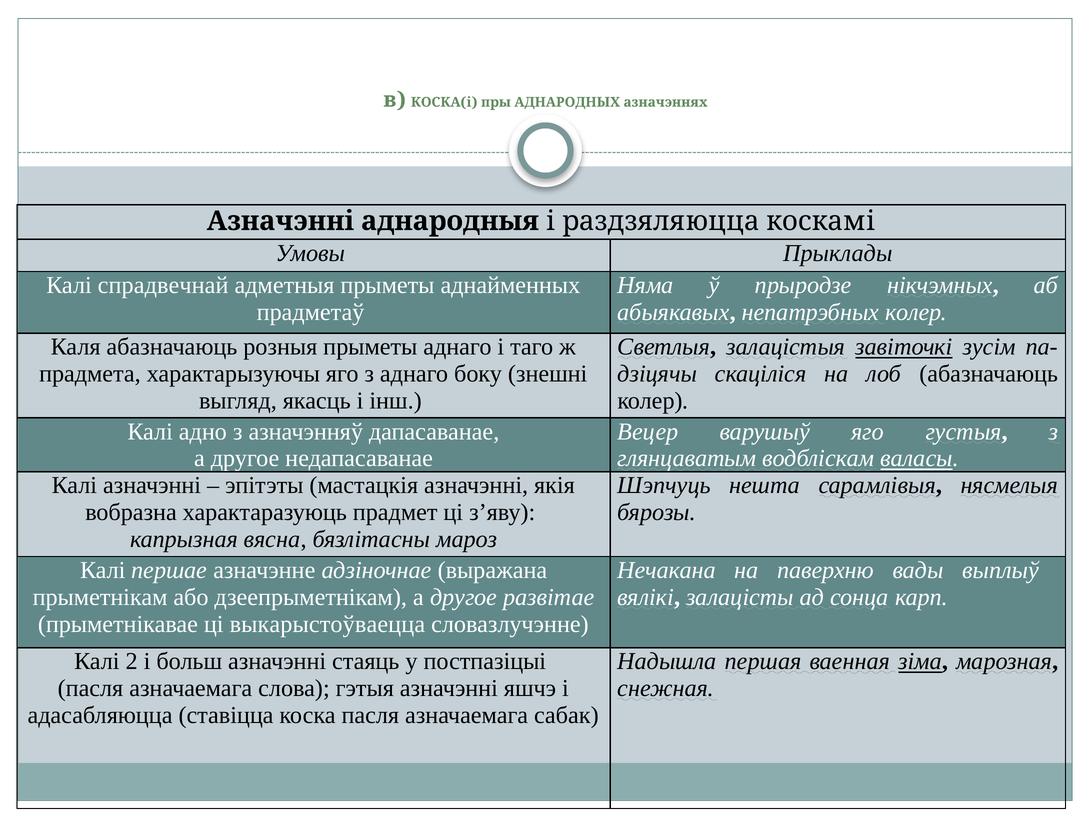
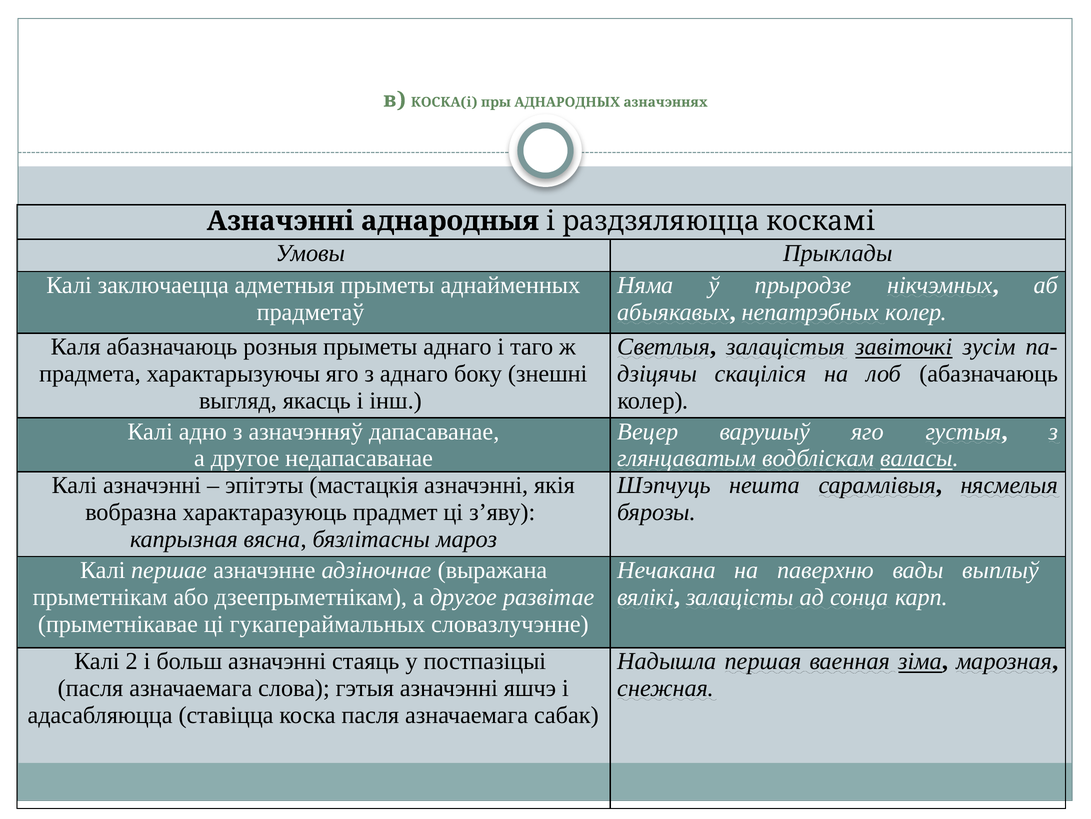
спрадвечнай: спрадвечнай -> заключаецца
выкарыстоўваецца: выкарыстоўваецца -> гукапераймальных
